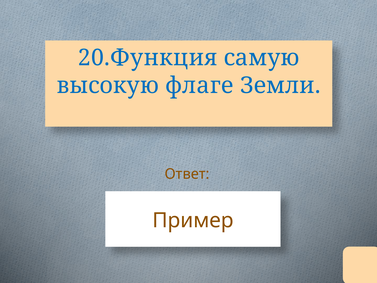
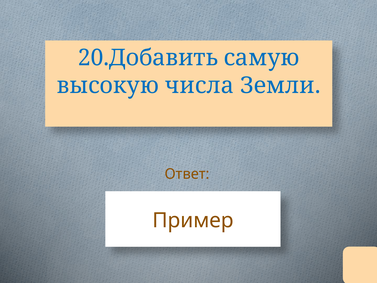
20.Функция: 20.Функция -> 20.Добавить
флаге: флаге -> числа
